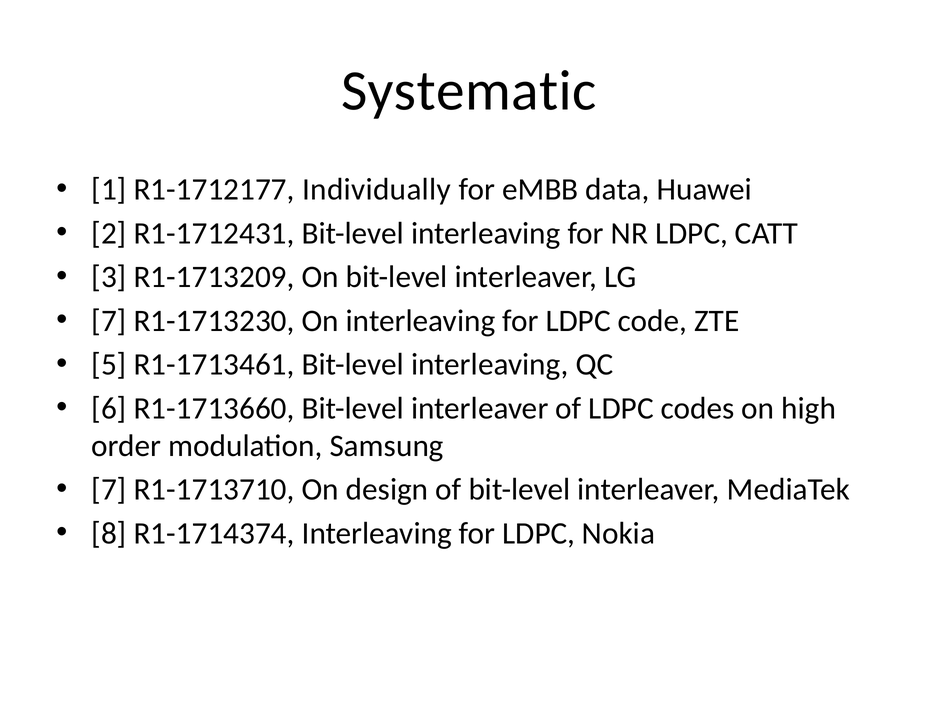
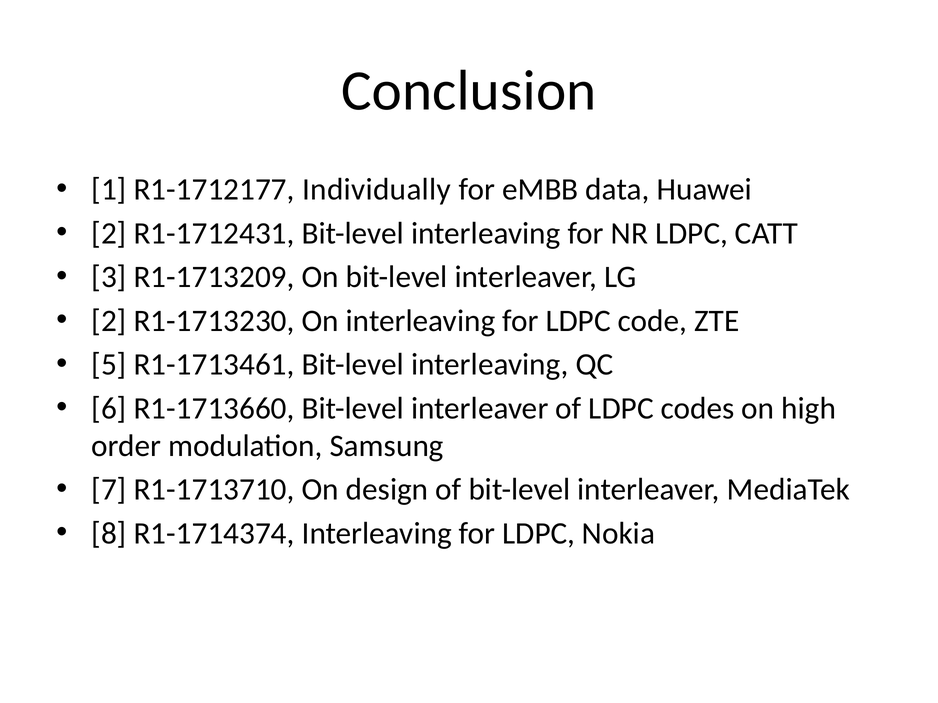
Systematic: Systematic -> Conclusion
7 at (109, 321): 7 -> 2
